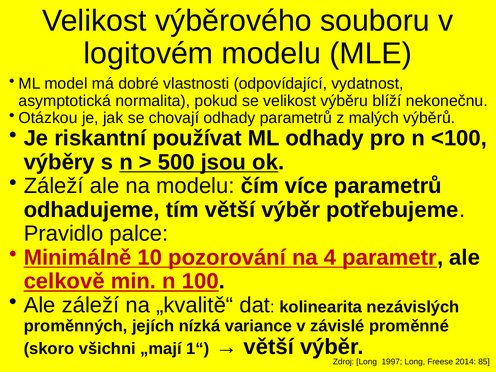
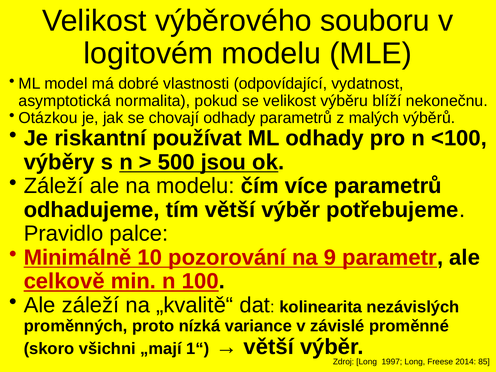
4: 4 -> 9
jejích: jejích -> proto
